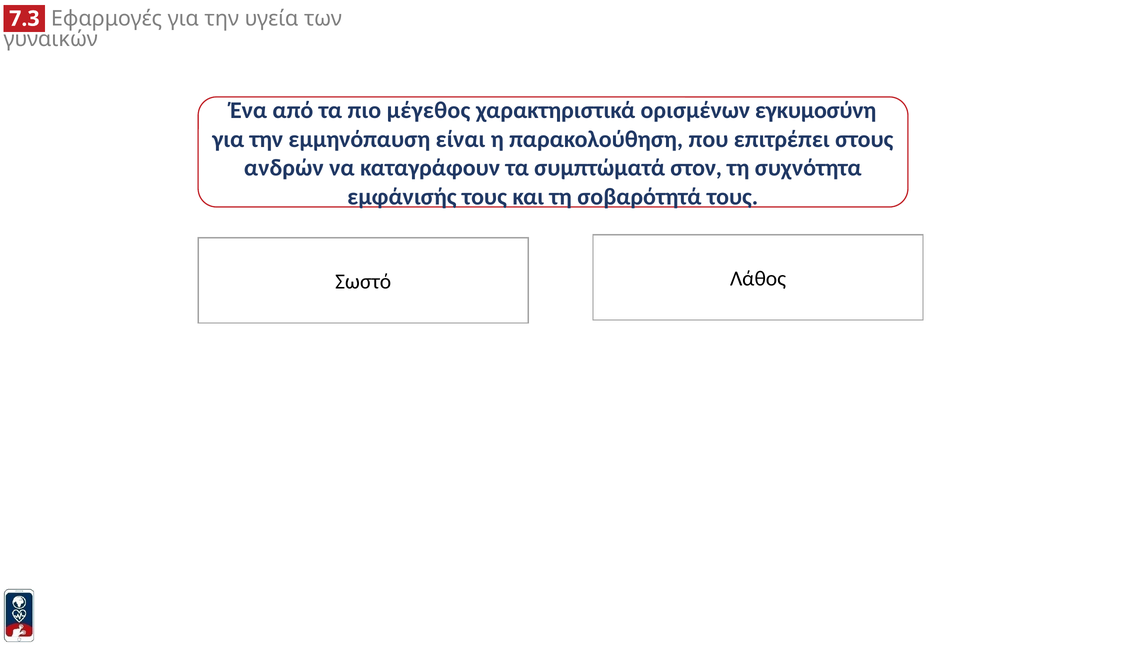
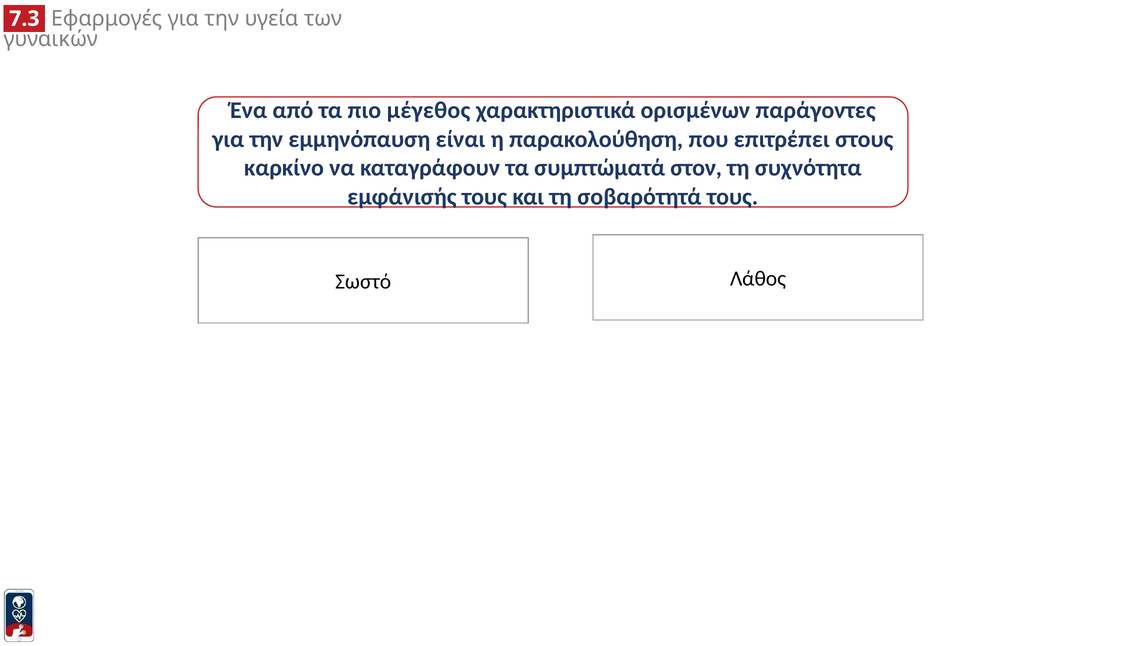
εγκυμοσύνη: εγκυμοσύνη -> παράγοντες
ανδρών: ανδρών -> καρκίνο
